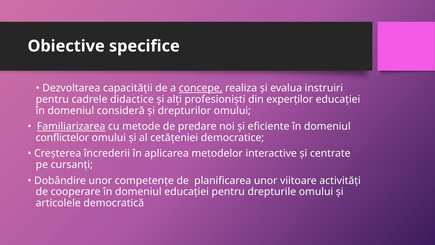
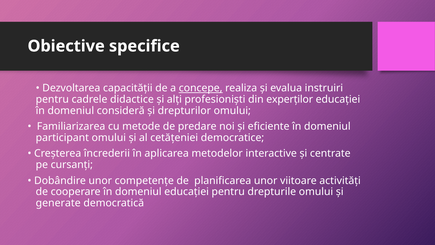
Familiarizarea underline: present -> none
conflictelor: conflictelor -> participant
articolele: articolele -> generate
